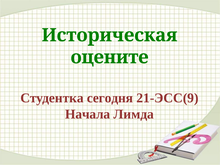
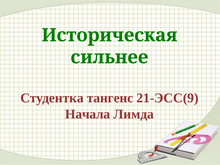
оцените: оцените -> сильнее
сегодня: сегодня -> тангенс
